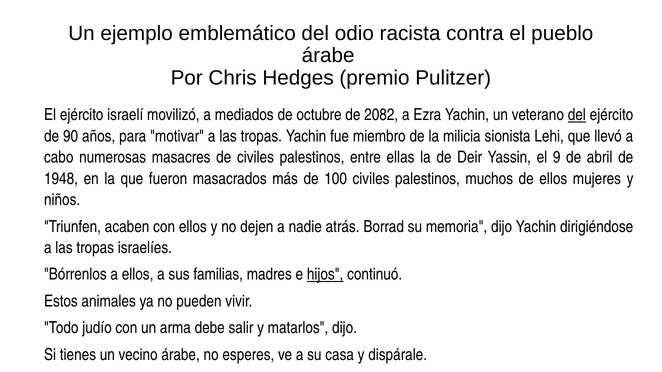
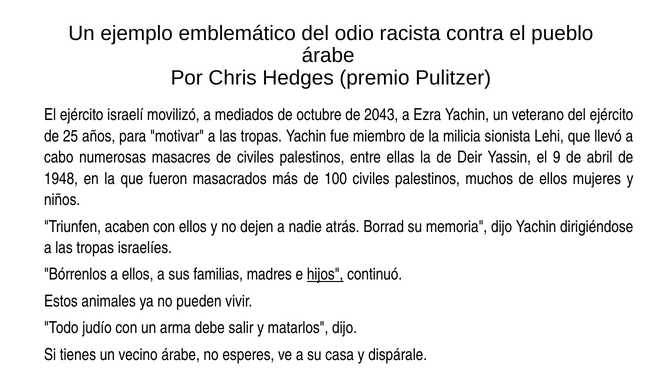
2082: 2082 -> 2043
del at (577, 115) underline: present -> none
90: 90 -> 25
